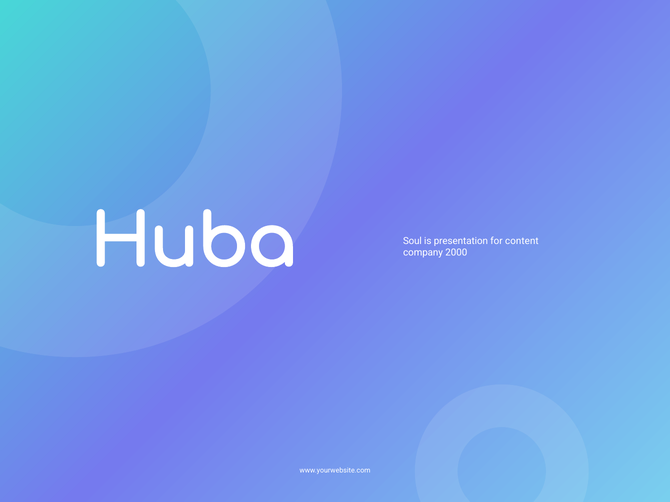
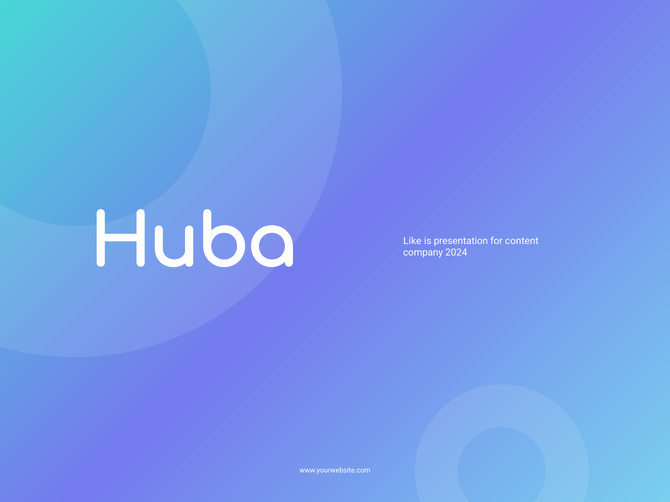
Soul: Soul -> Like
2000: 2000 -> 2024
